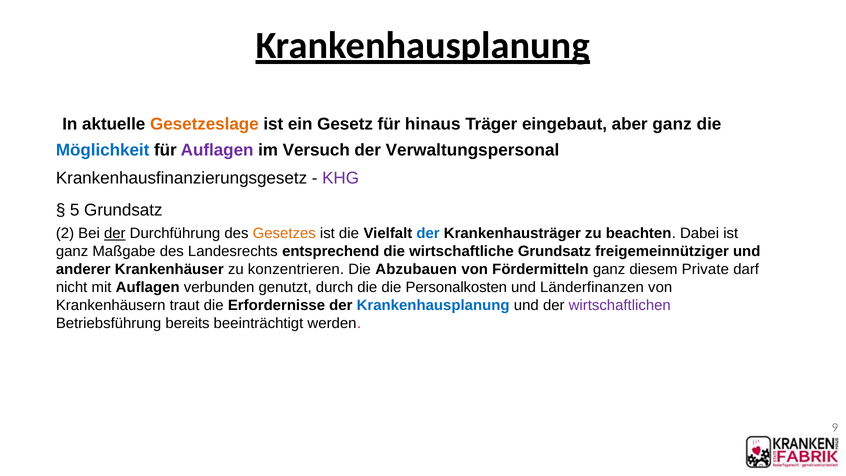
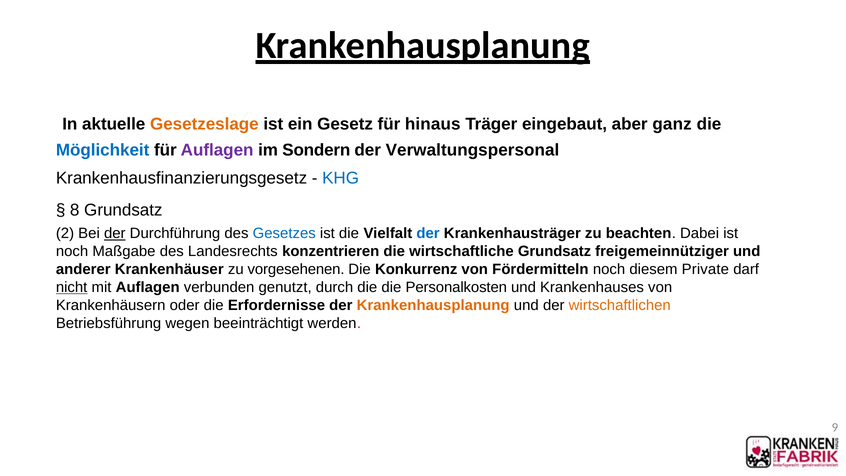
Versuch: Versuch -> Sondern
KHG colour: purple -> blue
5: 5 -> 8
Gesetzes colour: orange -> blue
ganz at (72, 251): ganz -> noch
entsprechend: entsprechend -> konzentrieren
konzentrieren: konzentrieren -> vorgesehenen
Abzubauen: Abzubauen -> Konkurrenz
Fördermitteln ganz: ganz -> noch
nicht underline: none -> present
Länderfinanzen: Länderfinanzen -> Krankenhauses
traut: traut -> oder
Krankenhausplanung at (433, 305) colour: blue -> orange
wirtschaftlichen colour: purple -> orange
bereits: bereits -> wegen
